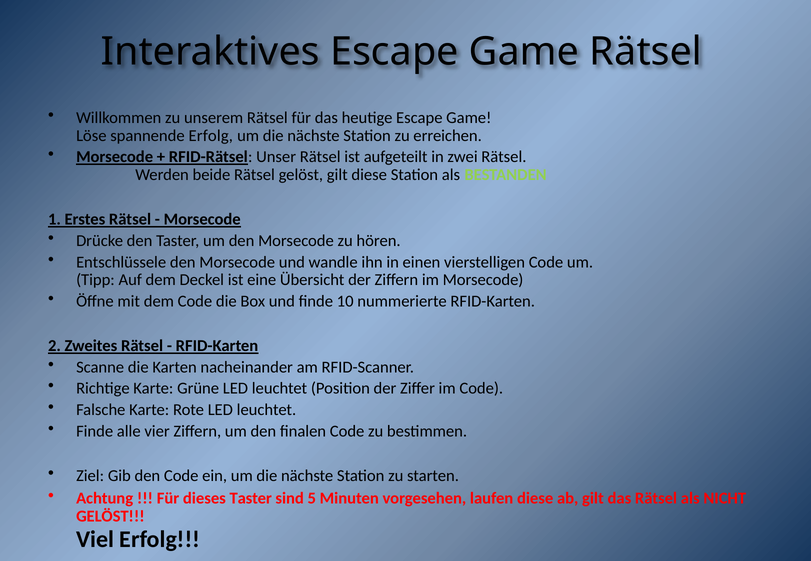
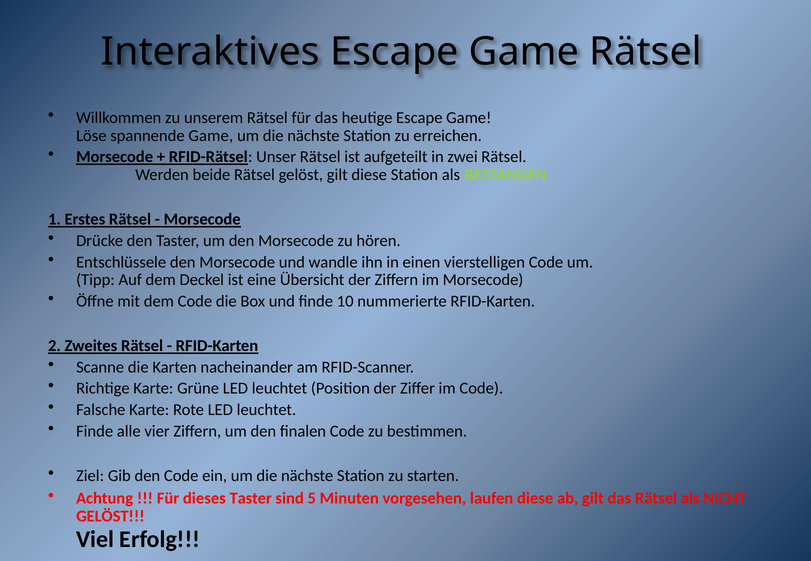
spannende Erfolg: Erfolg -> Game
